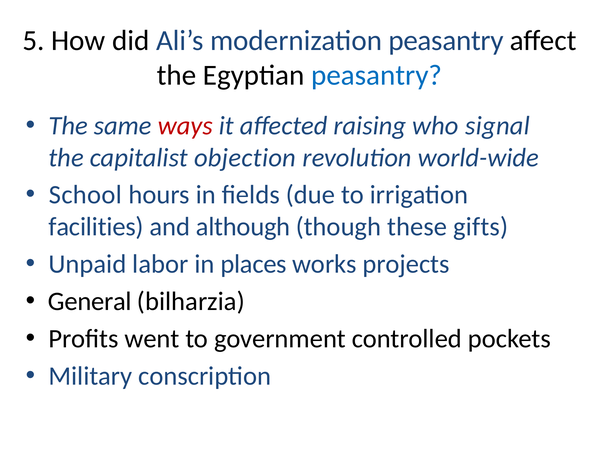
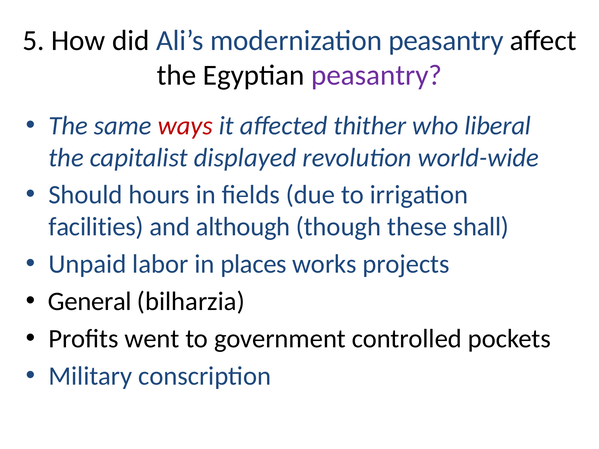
peasantry at (377, 75) colour: blue -> purple
raising: raising -> thither
signal: signal -> liberal
objection: objection -> displayed
School: School -> Should
gifts: gifts -> shall
